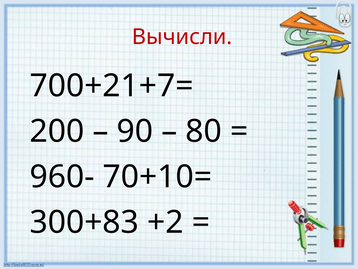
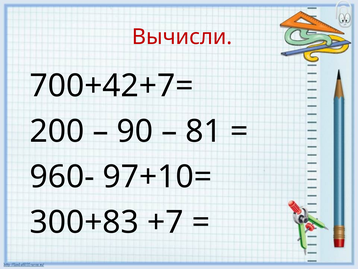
700+21+7=: 700+21+7= -> 700+42+7=
80: 80 -> 81
70+10=: 70+10= -> 97+10=
+2: +2 -> +7
